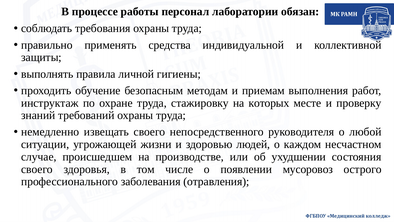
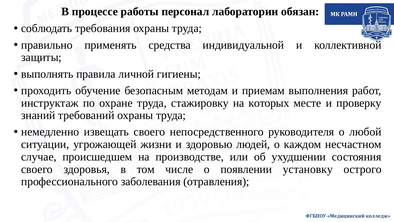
мусоровоз: мусоровоз -> установку
